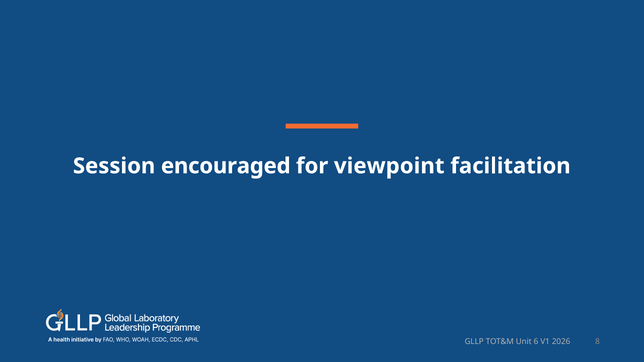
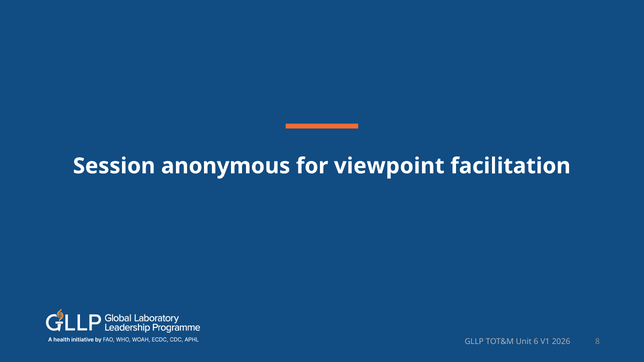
encouraged: encouraged -> anonymous
